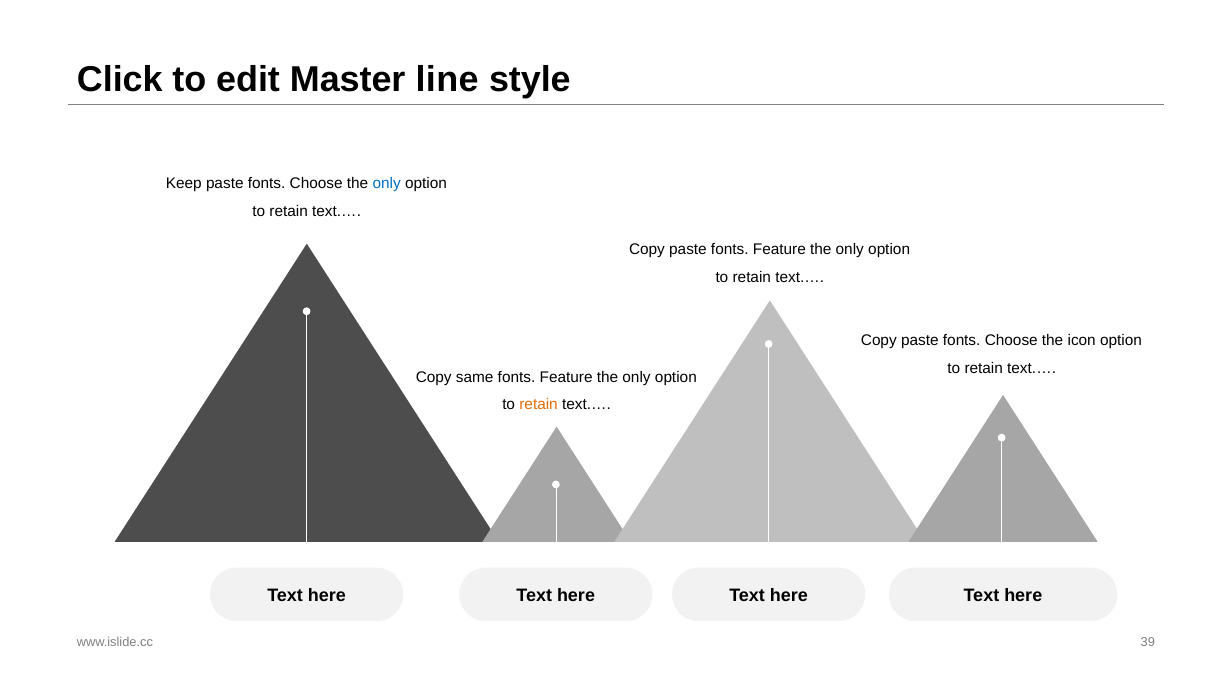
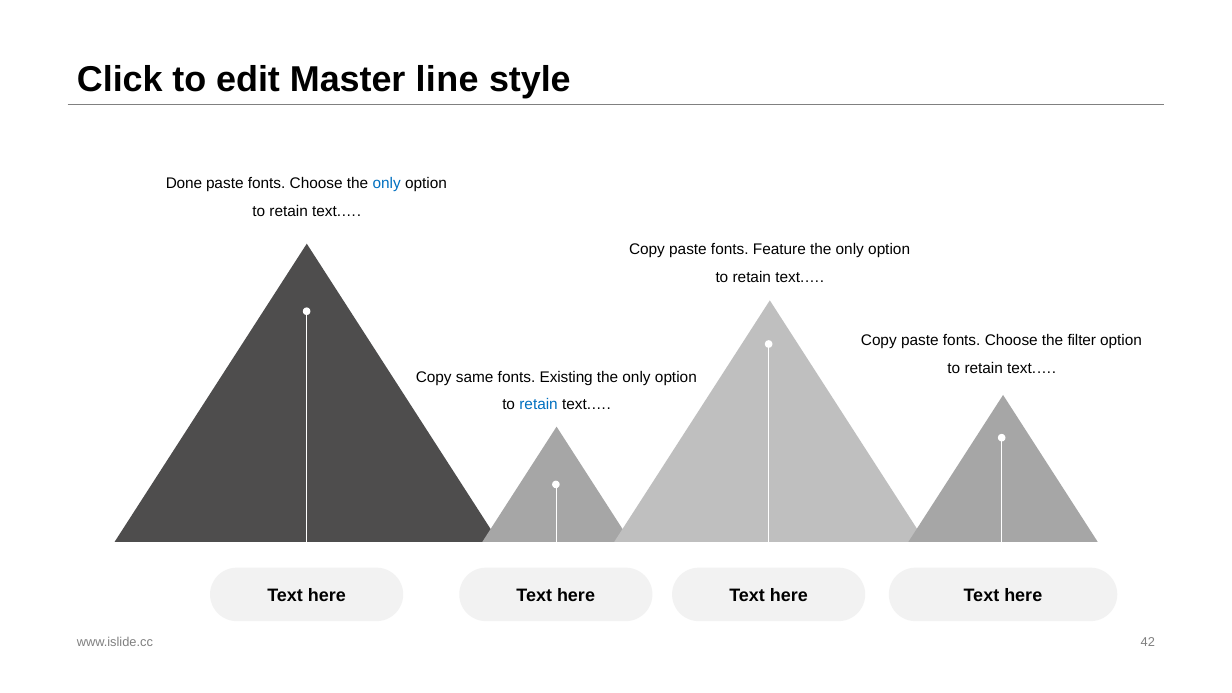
Keep: Keep -> Done
icon: icon -> filter
Feature at (566, 377): Feature -> Existing
retain at (539, 405) colour: orange -> blue
39: 39 -> 42
